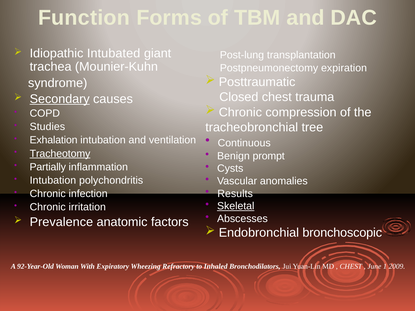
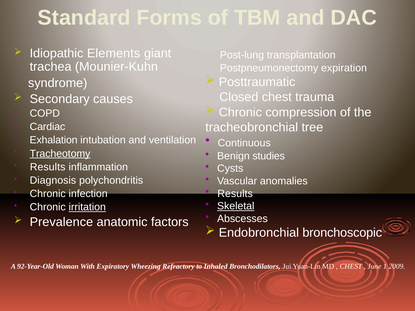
Function: Function -> Standard
Intubated: Intubated -> Elements
Secondary underline: present -> none
Studies: Studies -> Cardiac
prompt: prompt -> studies
Partially at (48, 167): Partially -> Results
Intubation at (53, 180): Intubation -> Diagnosis
irritation underline: none -> present
